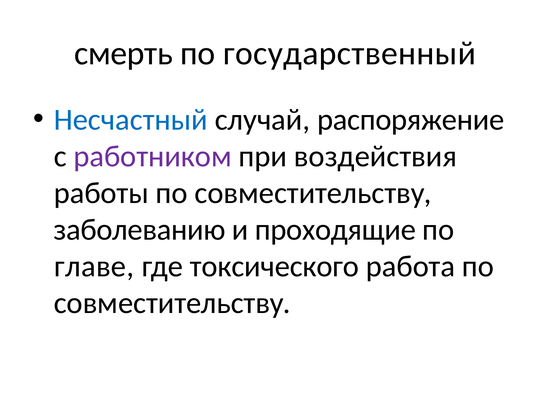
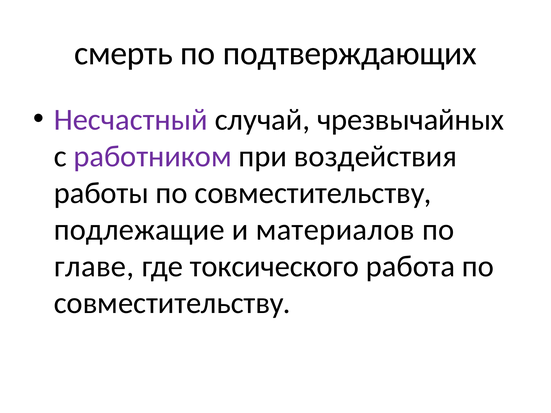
государственный: государственный -> подтверждающих
Несчастный colour: blue -> purple
распоряжение: распоряжение -> чрезвычайных
заболеванию: заболеванию -> подлежащие
проходящие: проходящие -> материалов
